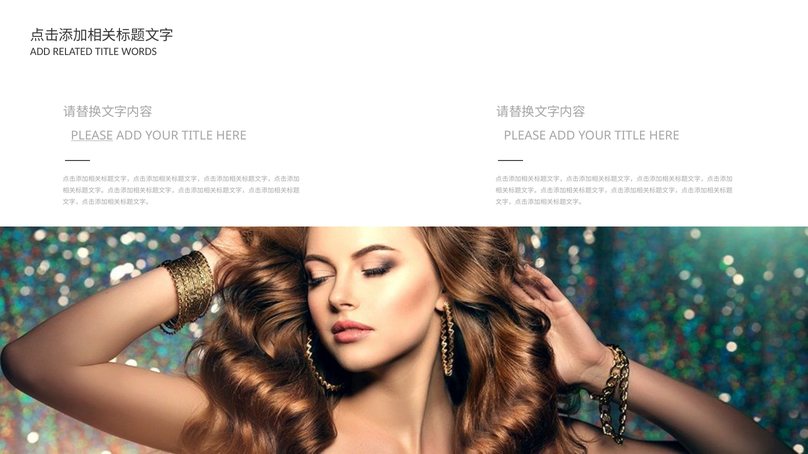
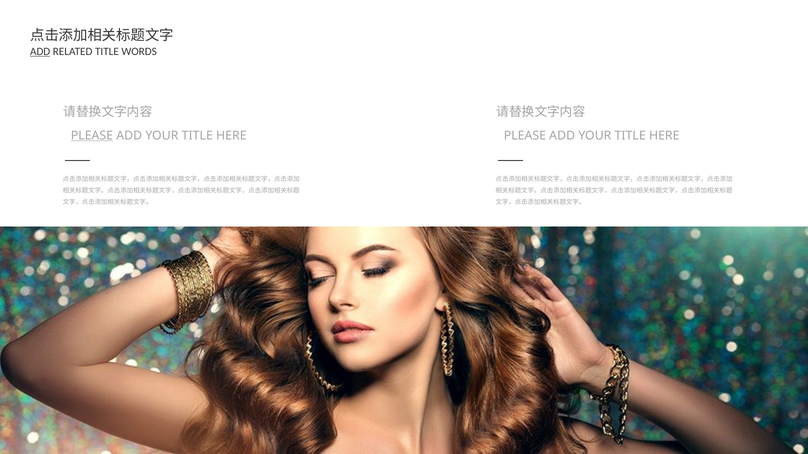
ADD at (40, 52) underline: none -> present
